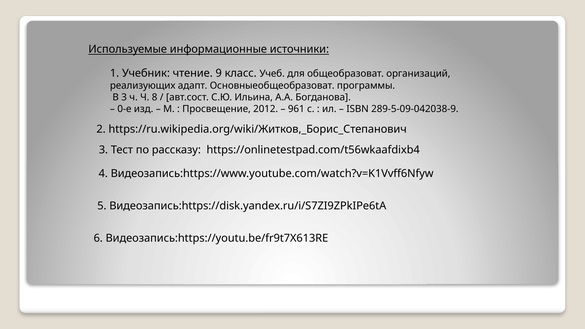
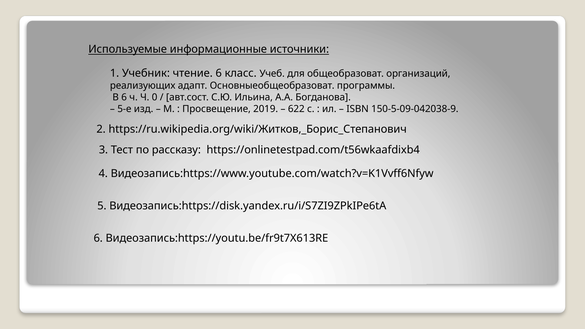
чтение 9: 9 -> 6
В 3: 3 -> 6
8: 8 -> 0
0-е: 0-е -> 5-е
2012: 2012 -> 2019
961: 961 -> 622
289-5-09-042038-9: 289-5-09-042038-9 -> 150-5-09-042038-9
